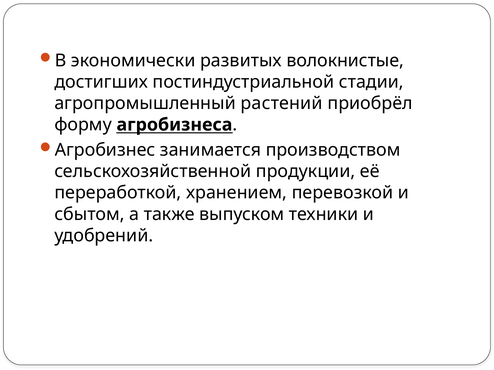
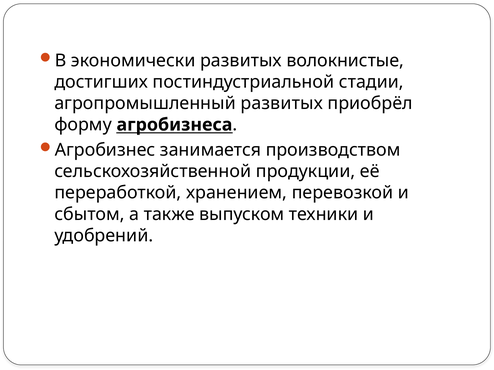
агропромышленный растений: растений -> развитых
